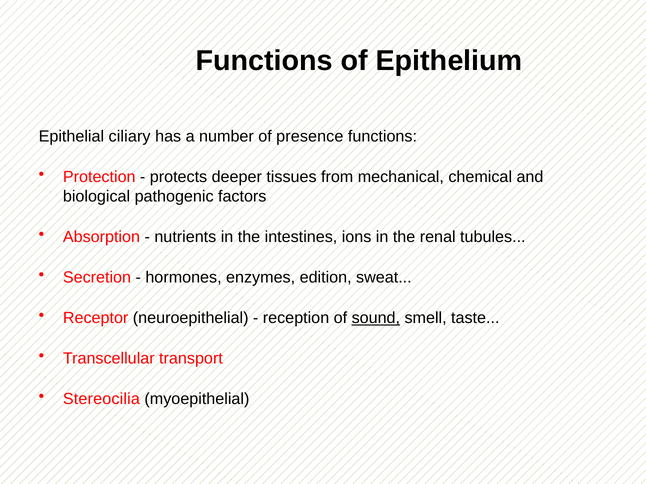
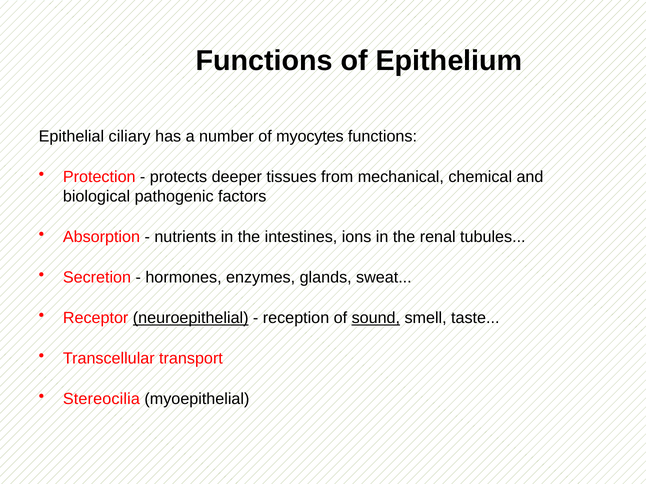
presence: presence -> myocytes
edition: edition -> glands
neuroepithelial underline: none -> present
